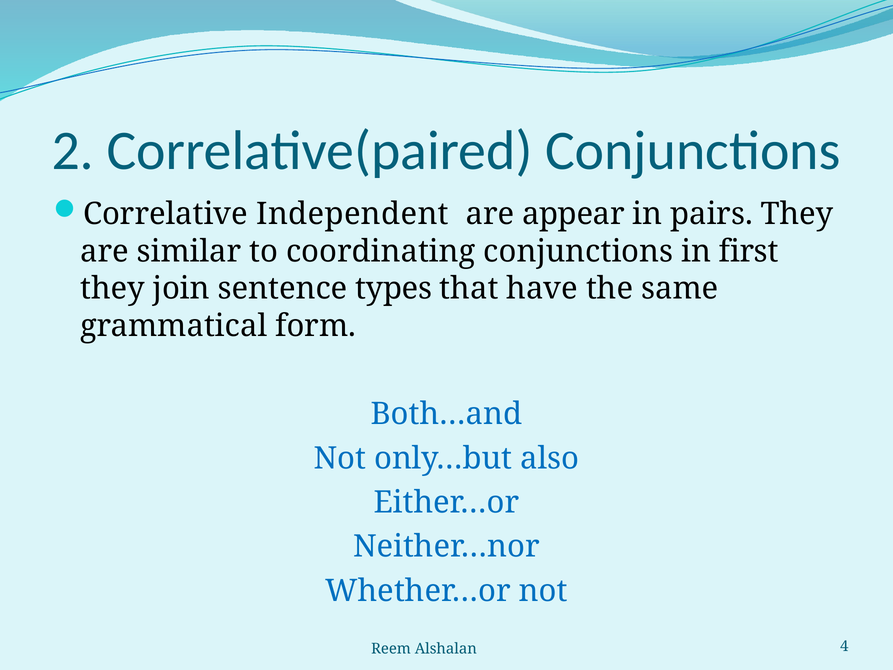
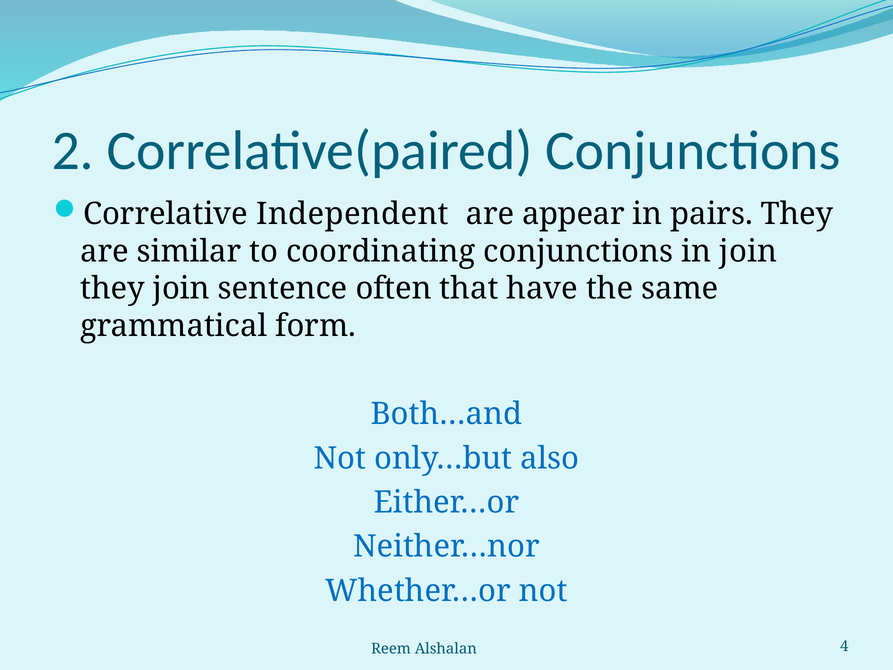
in first: first -> join
types: types -> often
